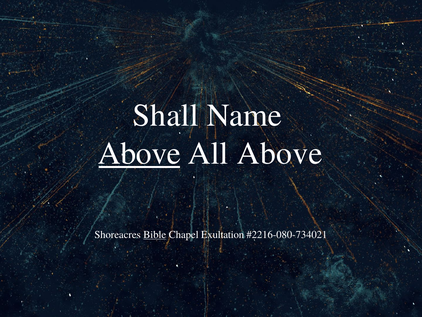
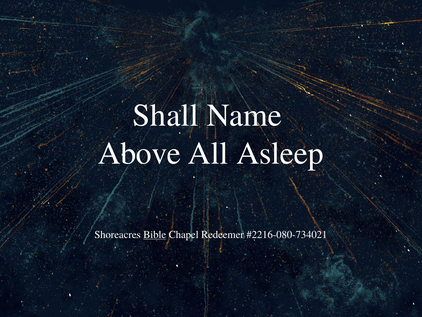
Above at (139, 153) underline: present -> none
All Above: Above -> Asleep
Exultation: Exultation -> Redeemer
